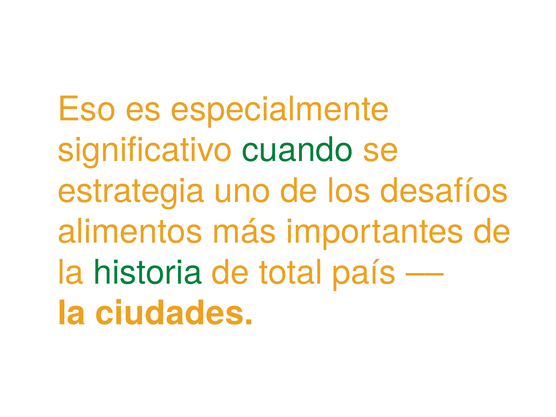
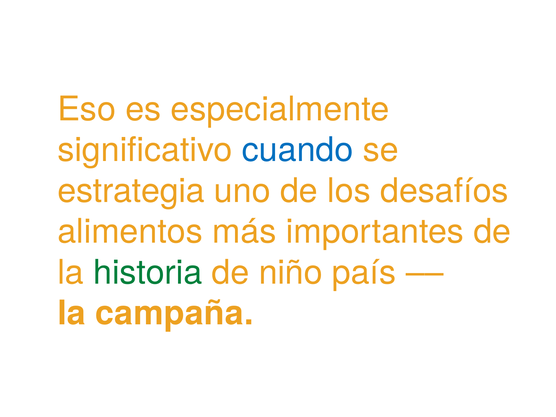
cuando colour: green -> blue
total: total -> niño
ciudades: ciudades -> campaña
